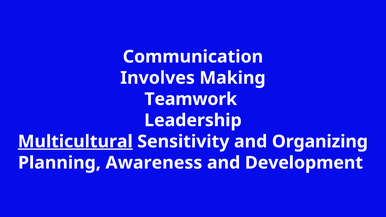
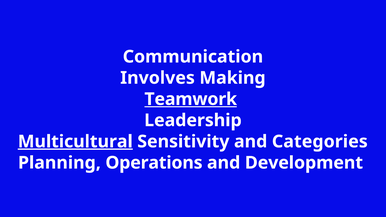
Teamwork underline: none -> present
Organizing: Organizing -> Categories
Awareness: Awareness -> Operations
